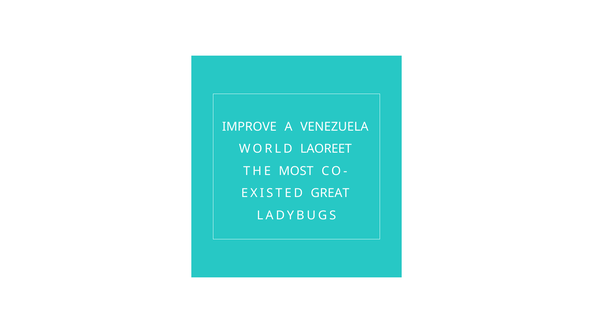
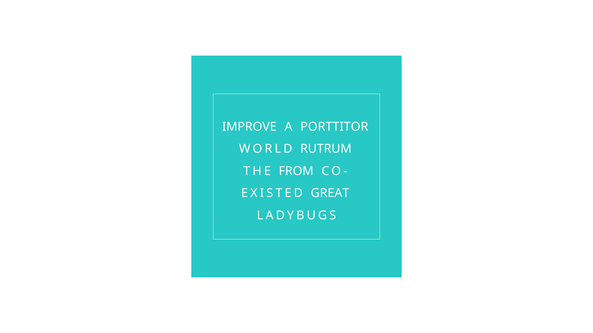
VENEZUELA: VENEZUELA -> PORTTITOR
LAOREET: LAOREET -> RUTRUM
MOST: MOST -> FROM
